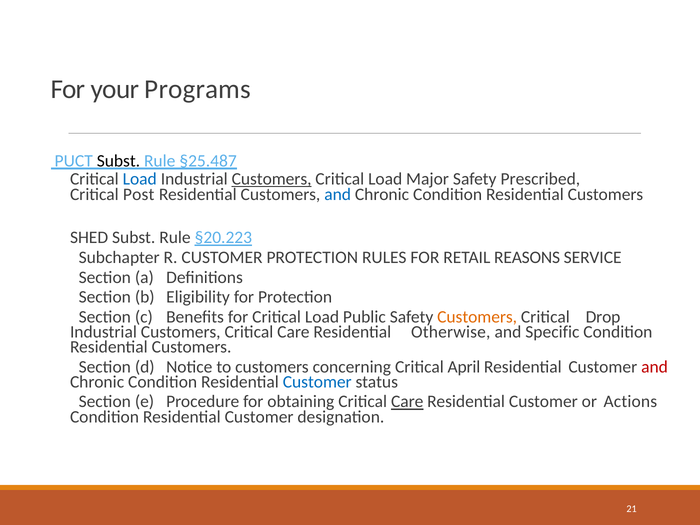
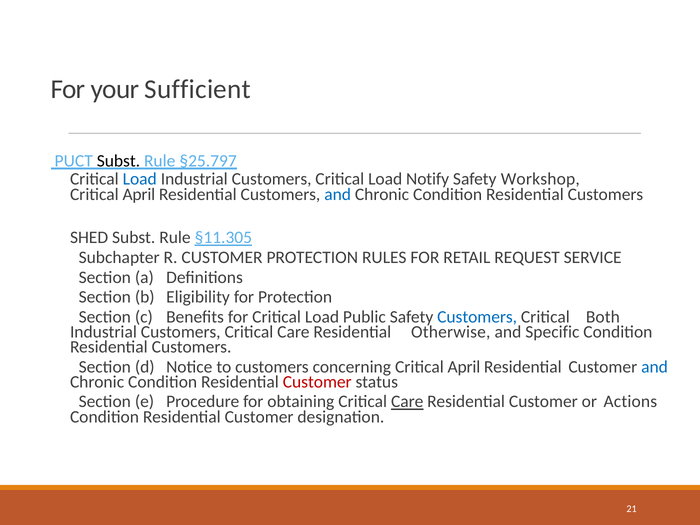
Programs: Programs -> Sufficient
§25.487: §25.487 -> §25.797
Customers at (272, 179) underline: present -> none
Major: Major -> Notify
Prescribed: Prescribed -> Workshop
Post at (139, 194): Post -> April
§20.223: §20.223 -> §11.305
REASONS: REASONS -> REQUEST
Customers at (477, 317) colour: orange -> blue
Drop: Drop -> Both
and at (655, 367) colour: red -> blue
Customer at (317, 382) colour: blue -> red
